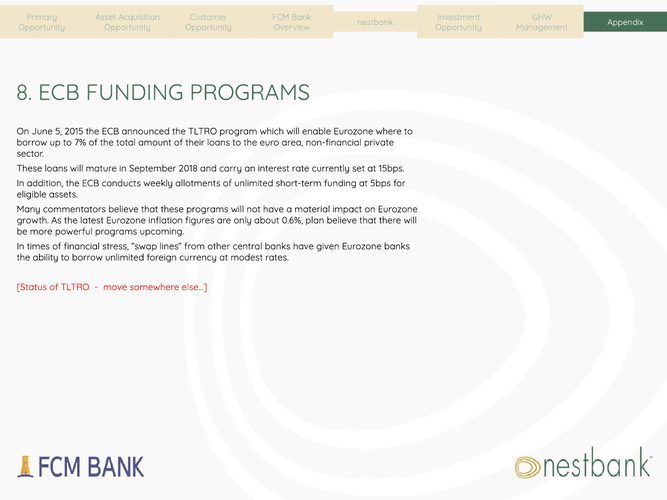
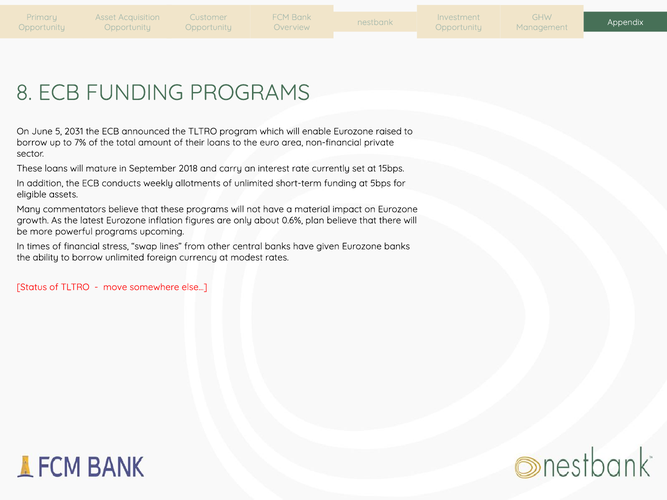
2015: 2015 -> 2031
where: where -> raised
